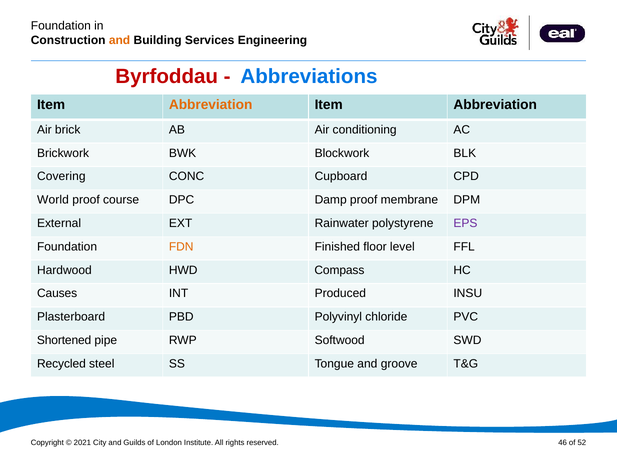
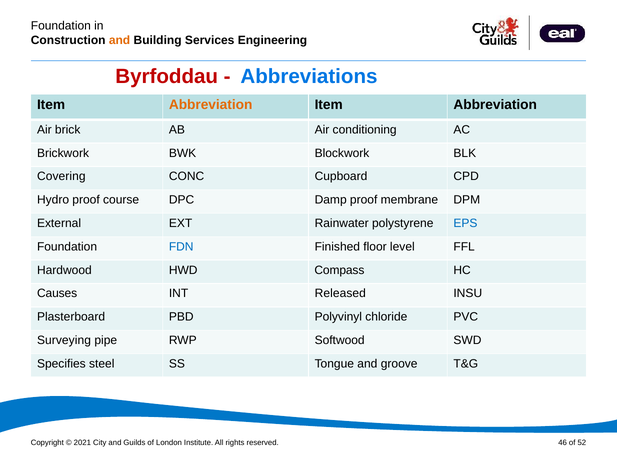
World: World -> Hydro
EPS colour: purple -> blue
FDN colour: orange -> blue
Produced: Produced -> Released
Shortened: Shortened -> Surveying
Recycled: Recycled -> Specifies
